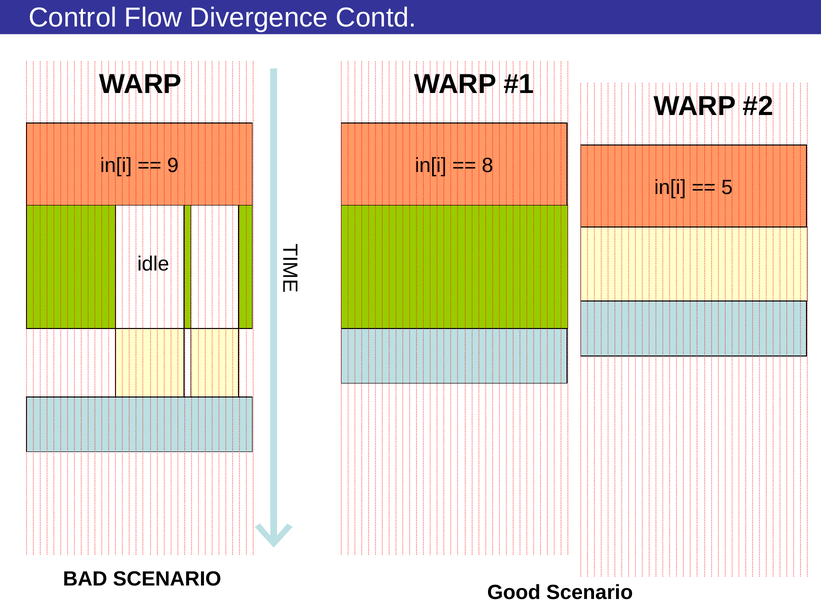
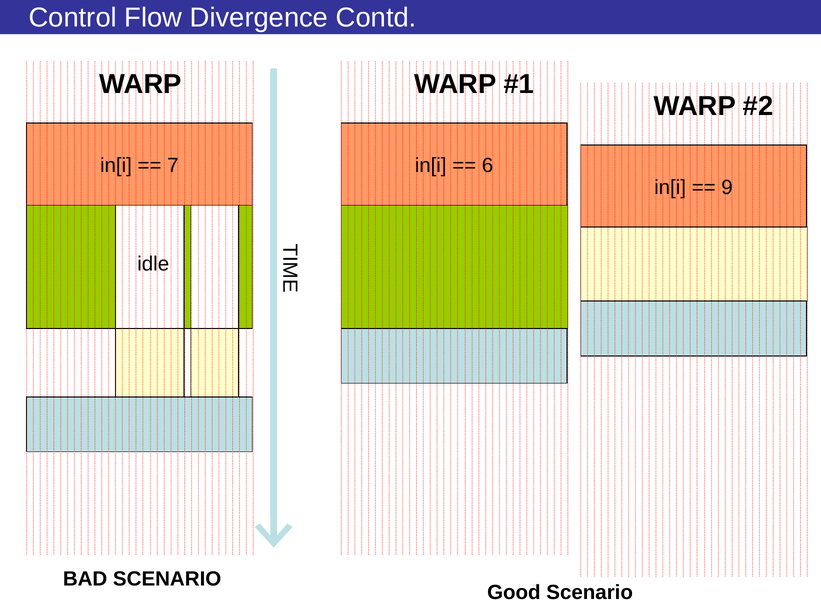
9: 9 -> 7
8: 8 -> 6
5: 5 -> 9
